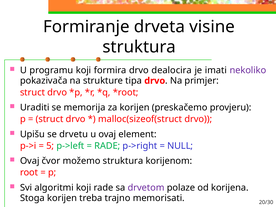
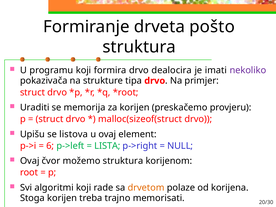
visine: visine -> pošto
drvetu: drvetu -> listova
5: 5 -> 6
RADE at (107, 146): RADE -> LISTA
drvetom colour: purple -> orange
